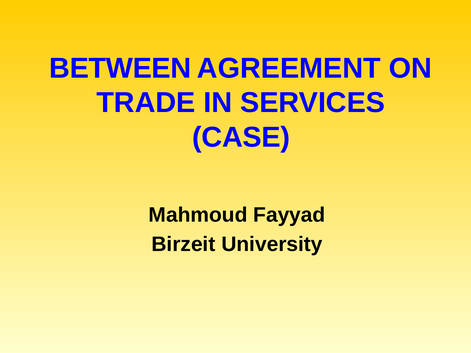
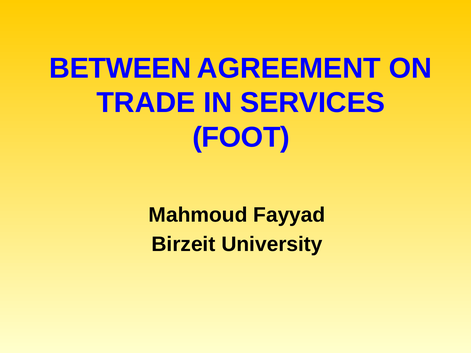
CASE: CASE -> FOOT
